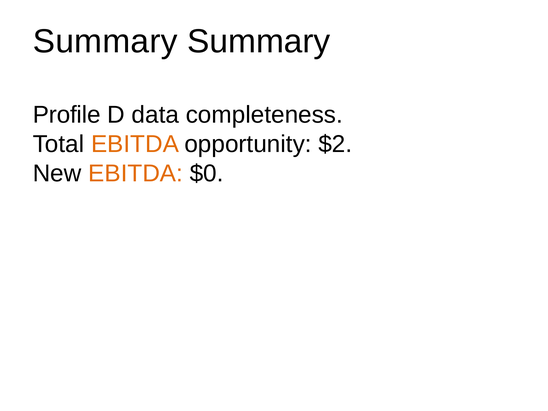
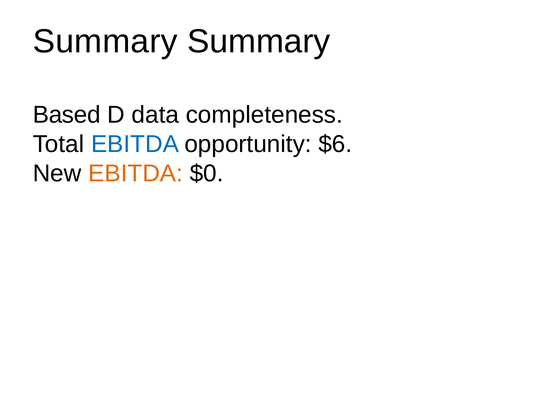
Profile: Profile -> Based
EBITDA at (135, 144) colour: orange -> blue
$2: $2 -> $6
